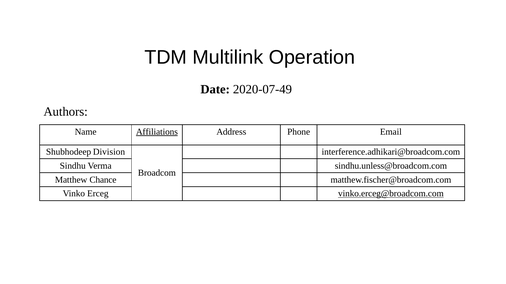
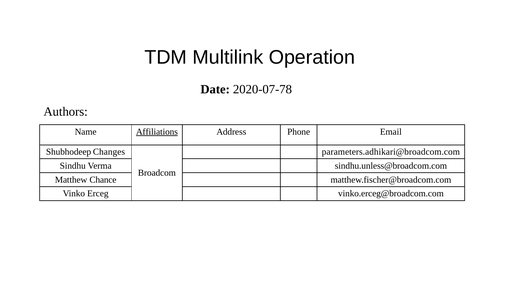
2020-07-49: 2020-07-49 -> 2020-07-78
Division: Division -> Changes
interference.adhikari@broadcom.com: interference.adhikari@broadcom.com -> parameters.adhikari@broadcom.com
vinko.erceg@broadcom.com underline: present -> none
